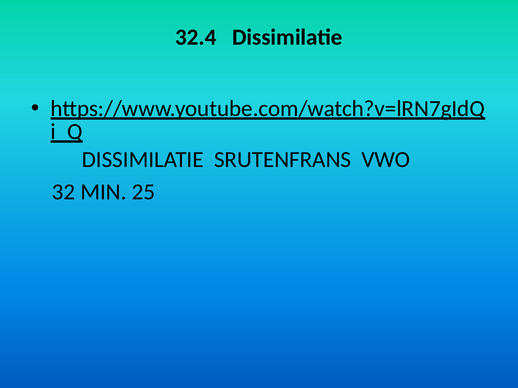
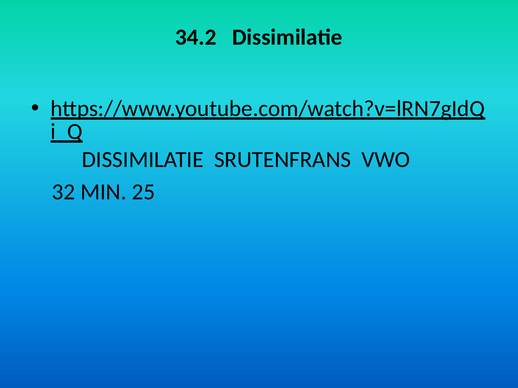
32.4: 32.4 -> 34.2
